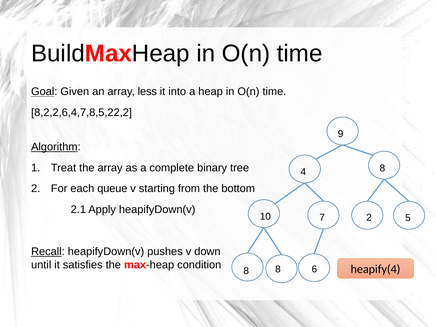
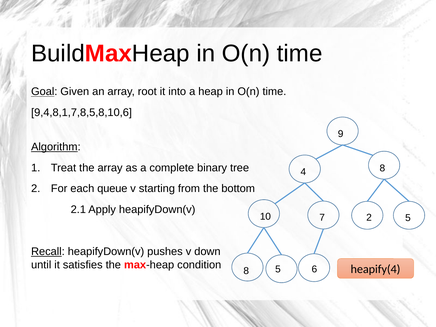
less: less -> root
8,2,2,6,4,7,8,5,22,2: 8,2,2,6,4,7,8,5,22,2 -> 9,4,8,1,7,8,5,8,10,6
8 8: 8 -> 5
